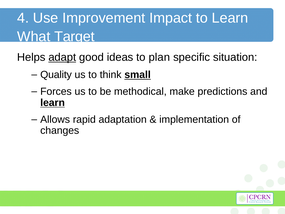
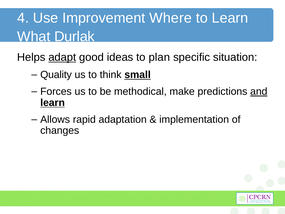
Impact: Impact -> Where
Target: Target -> Durlak
and underline: none -> present
